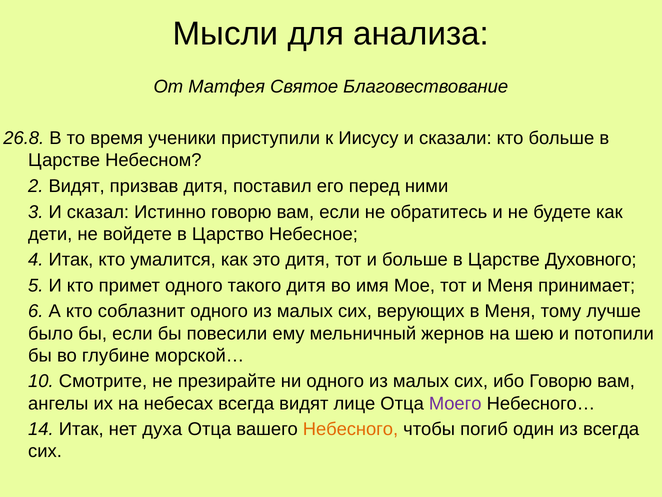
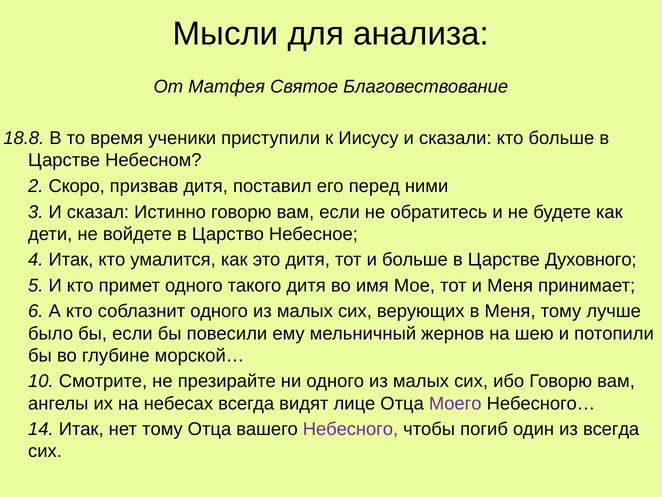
26.8: 26.8 -> 18.8
2 Видят: Видят -> Скоро
нет духа: духа -> тому
Небесного colour: orange -> purple
